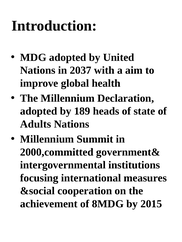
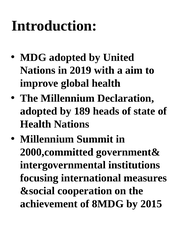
2037: 2037 -> 2019
Adults at (36, 124): Adults -> Health
